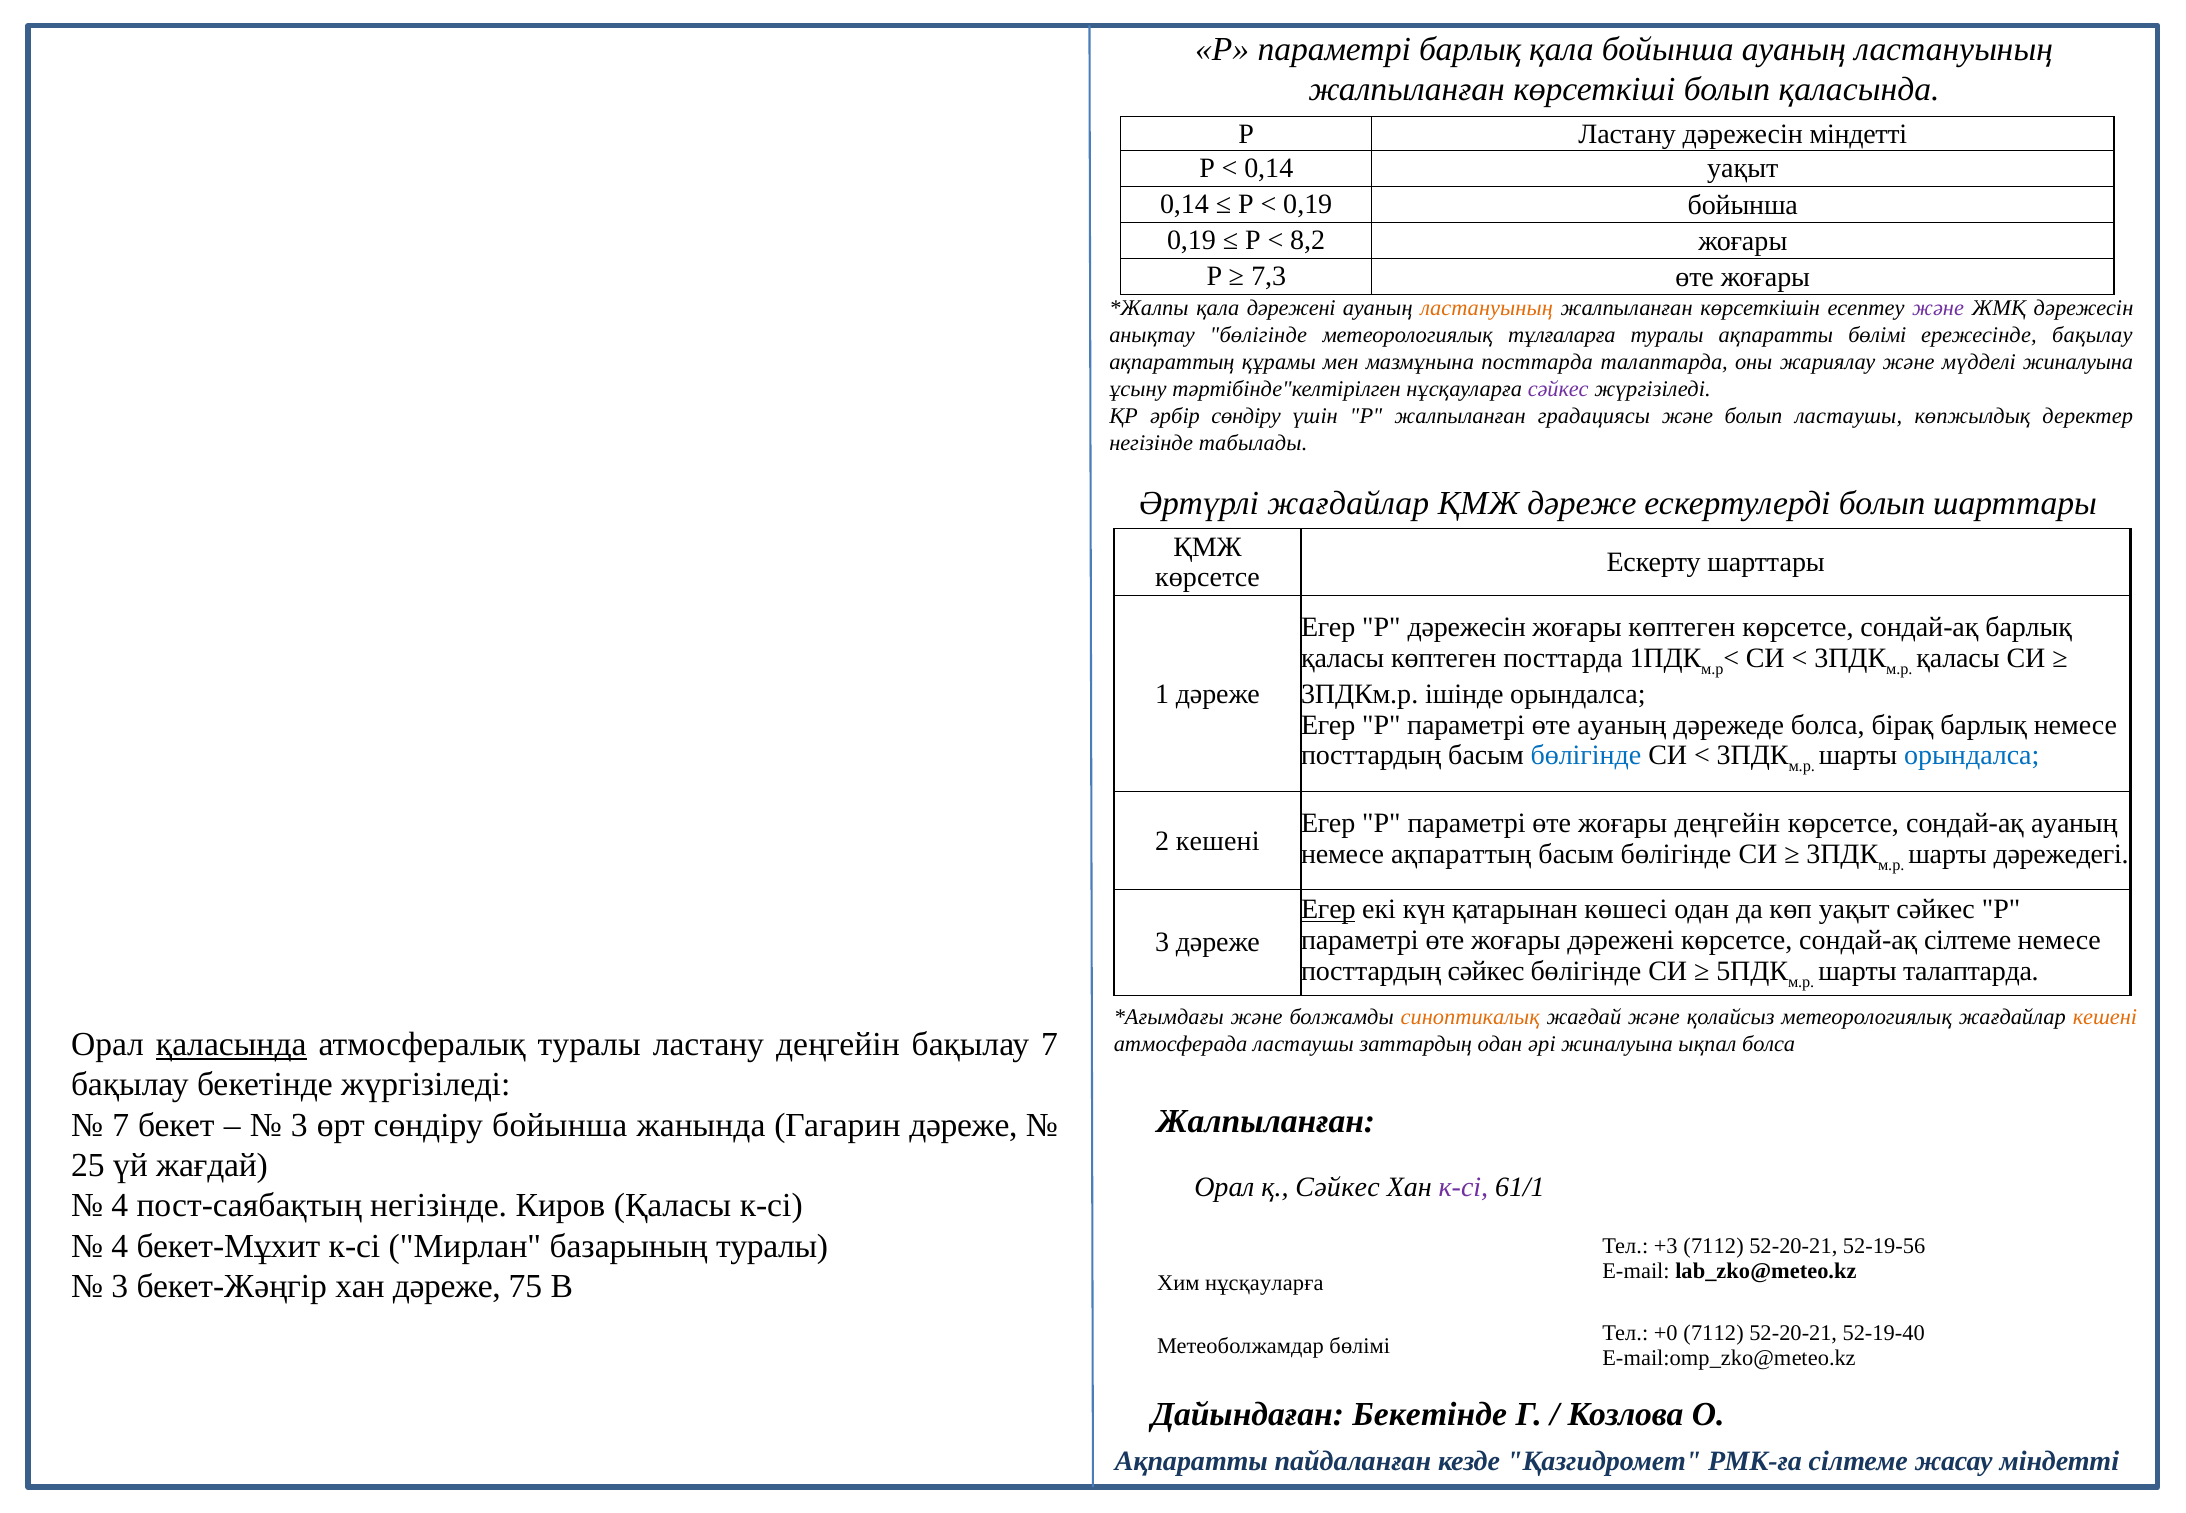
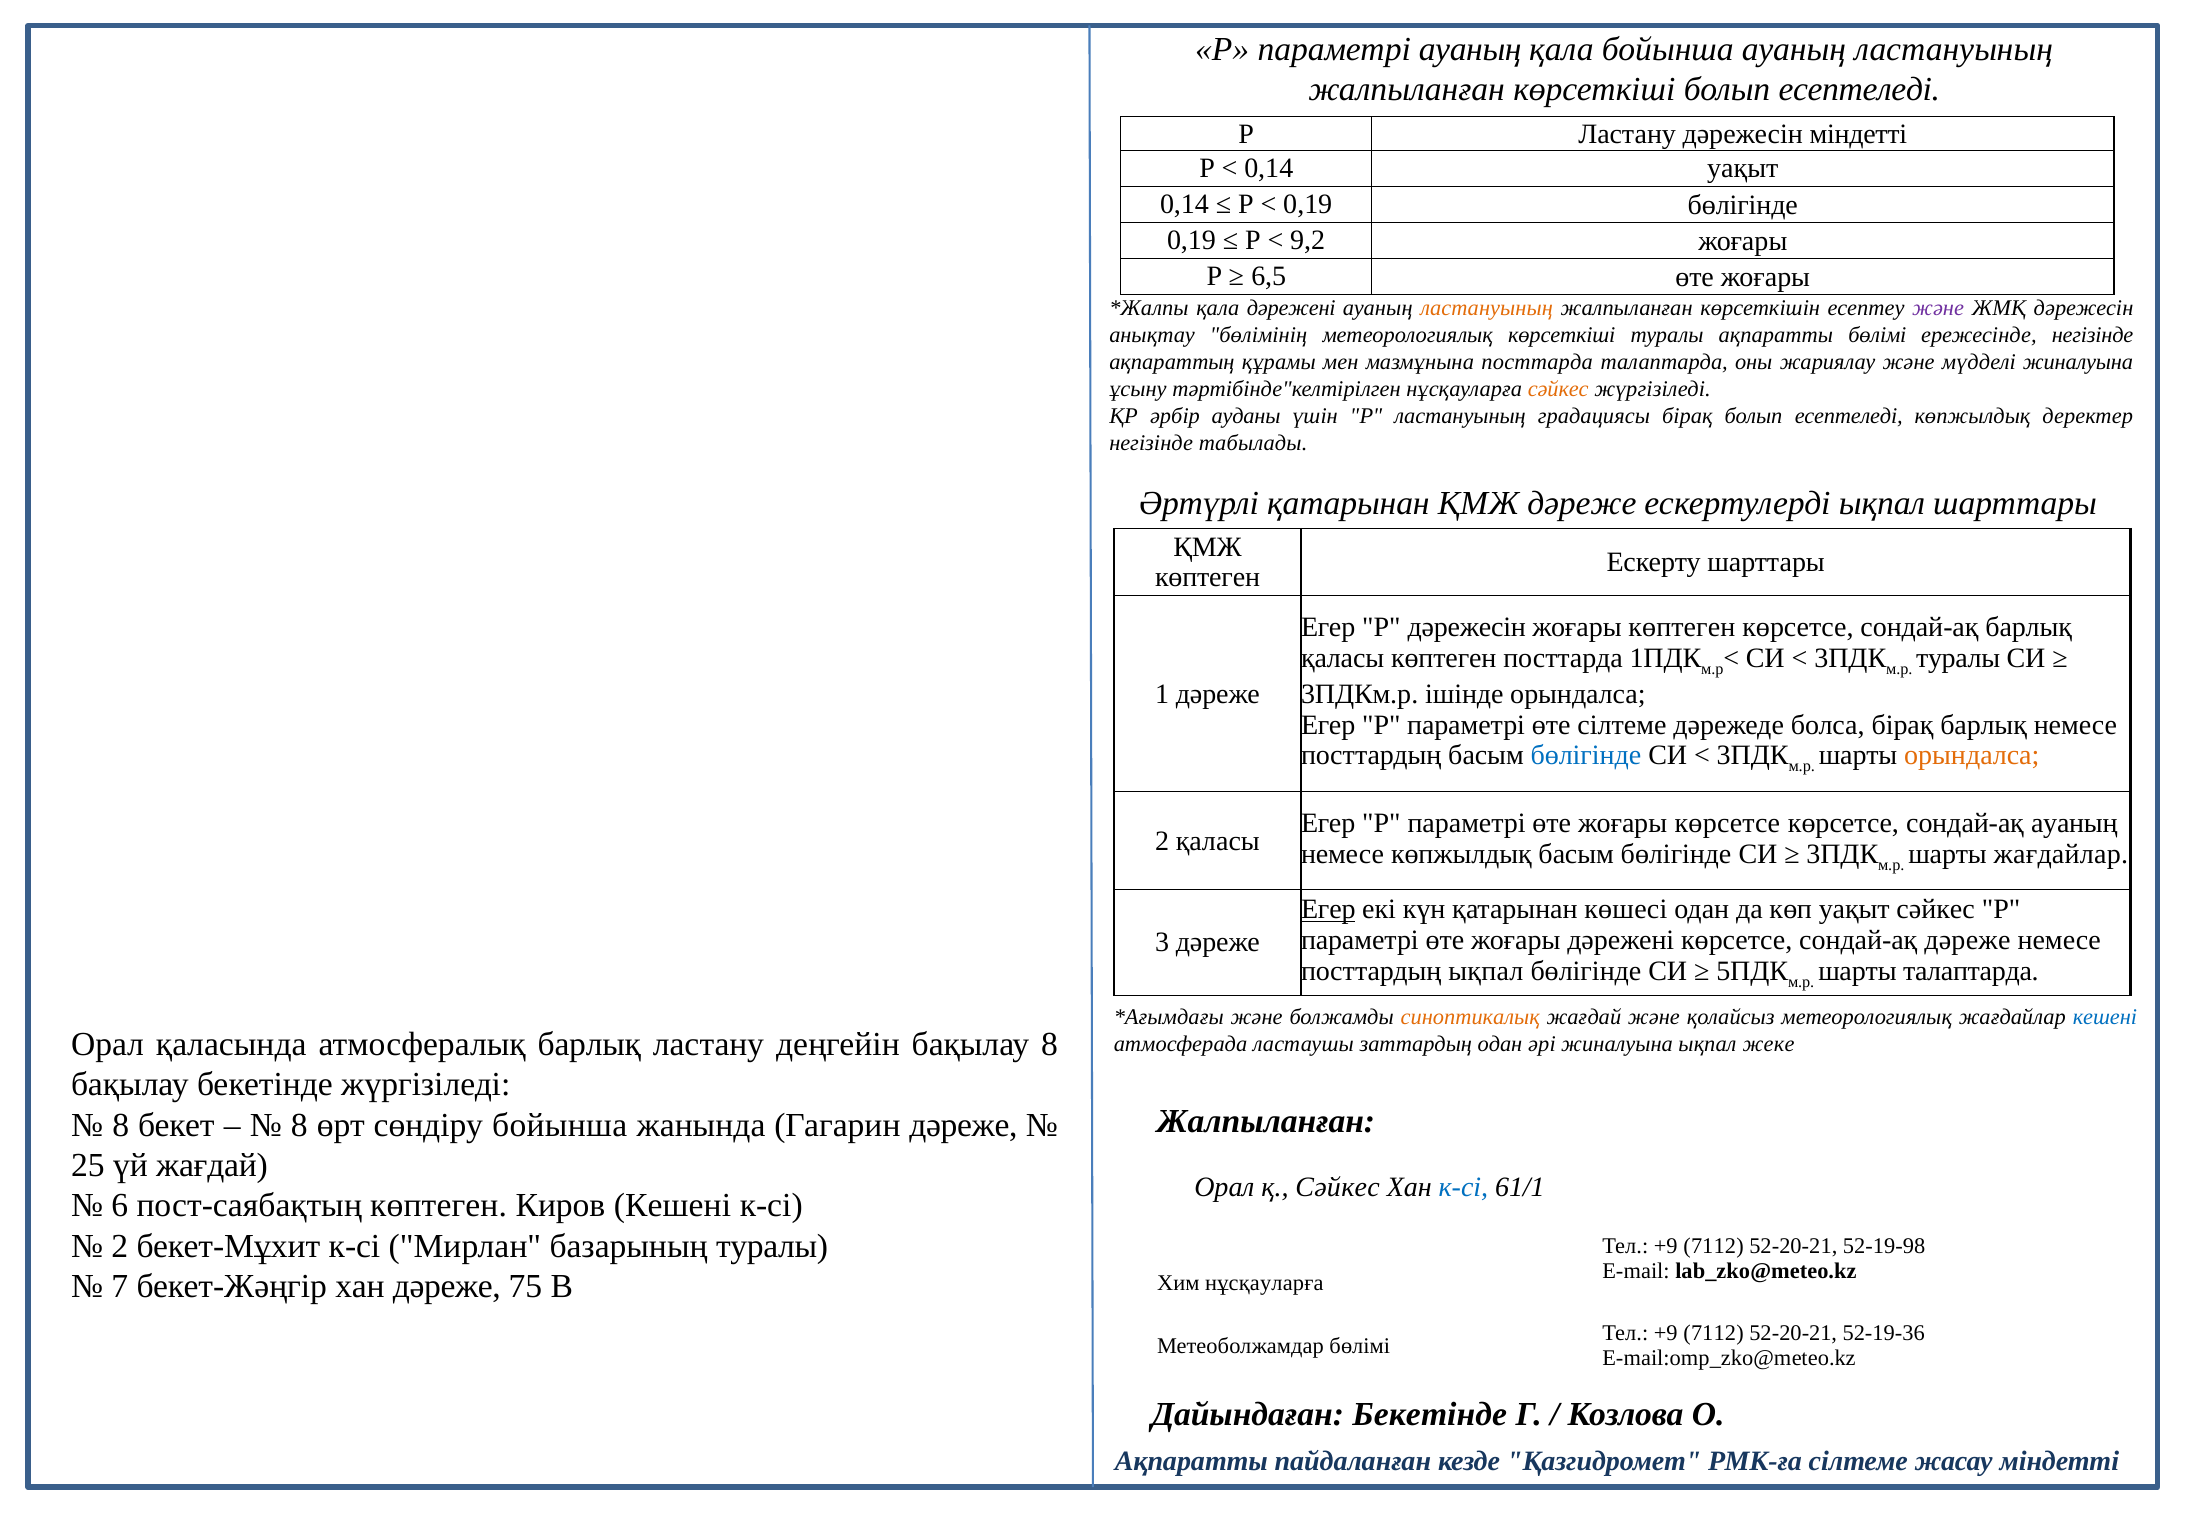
параметрі барлық: барлық -> ауаның
көрсеткіші болып қаласында: қаласында -> есептеледі
0,19 бойынша: бойынша -> бөлігінде
8,2: 8,2 -> 9,2
7,3: 7,3 -> 6,5
анықтау бөлігінде: бөлігінде -> бөлімінің
метеорологиялық тұлғаларға: тұлғаларға -> көрсеткіші
ережесінде бақылау: бақылау -> негізінде
сәйкес at (1558, 389) colour: purple -> orange
әрбір сөндіру: сөндіру -> ауданы
Р жалпыланған: жалпыланған -> ластануының
градациясы және: және -> бірақ
ластаушы at (1848, 416): ластаушы -> есептеледі
Әртүрлі жағдайлар: жағдайлар -> қатарынан
ескертулерді болып: болып -> ықпал
көрсетсе at (1207, 578): көрсетсе -> көптеген
қаласы at (1958, 659): қаласы -> туралы
өте ауаның: ауаның -> сілтеме
орындалса at (1972, 756) colour: blue -> orange
жоғары деңгейін: деңгейін -> көрсетсе
2 кешені: кешені -> қаласы
немесе ақпараттың: ақпараттың -> көпжылдық
шарты дәрежедегі: дәрежедегі -> жағдайлар
сондай-ақ сілтеме: сілтеме -> дәреже
посттардың сәйкес: сәйкес -> ықпал
кешені at (2105, 1018) colour: orange -> blue
қаласында at (231, 1045) underline: present -> none
атмосфералық туралы: туралы -> барлық
бақылау 7: 7 -> 8
ықпал болса: болса -> жеке
7 at (121, 1125): 7 -> 8
3 at (299, 1125): 3 -> 8
к-сі at (1463, 1187) colour: purple -> blue
4 at (120, 1206): 4 -> 6
пост-саябақтың негізінде: негізінде -> көптеген
Киров Қаласы: Қаласы -> Кешені
4 at (120, 1246): 4 -> 2
+3 at (1666, 1246): +3 -> +9
52-19-56: 52-19-56 -> 52-19-98
3 at (120, 1287): 3 -> 7
+0 at (1666, 1334): +0 -> +9
52-19-40: 52-19-40 -> 52-19-36
